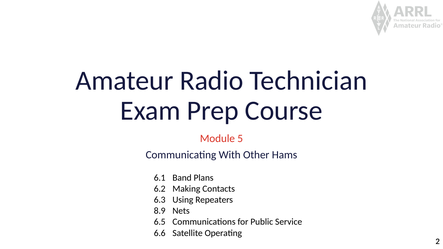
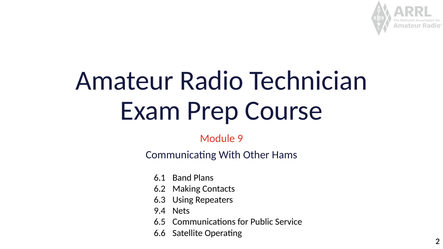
5: 5 -> 9
8.9: 8.9 -> 9.4
